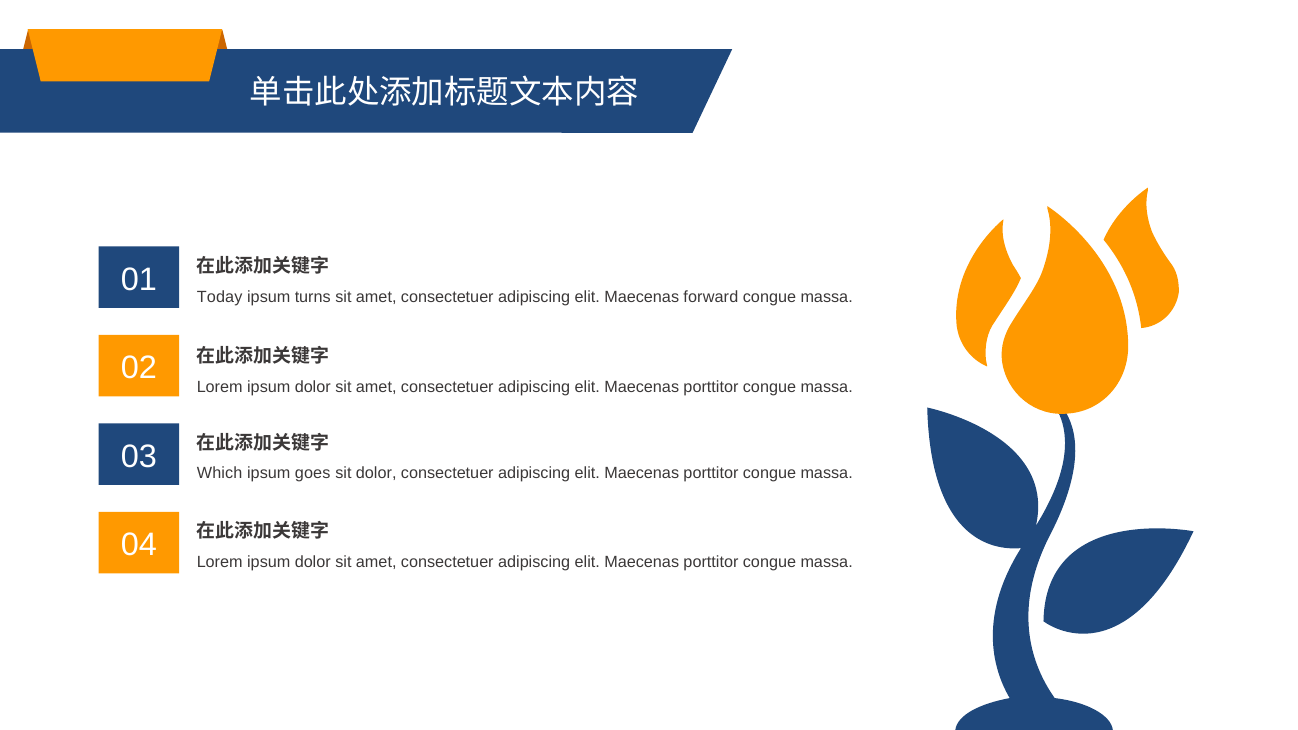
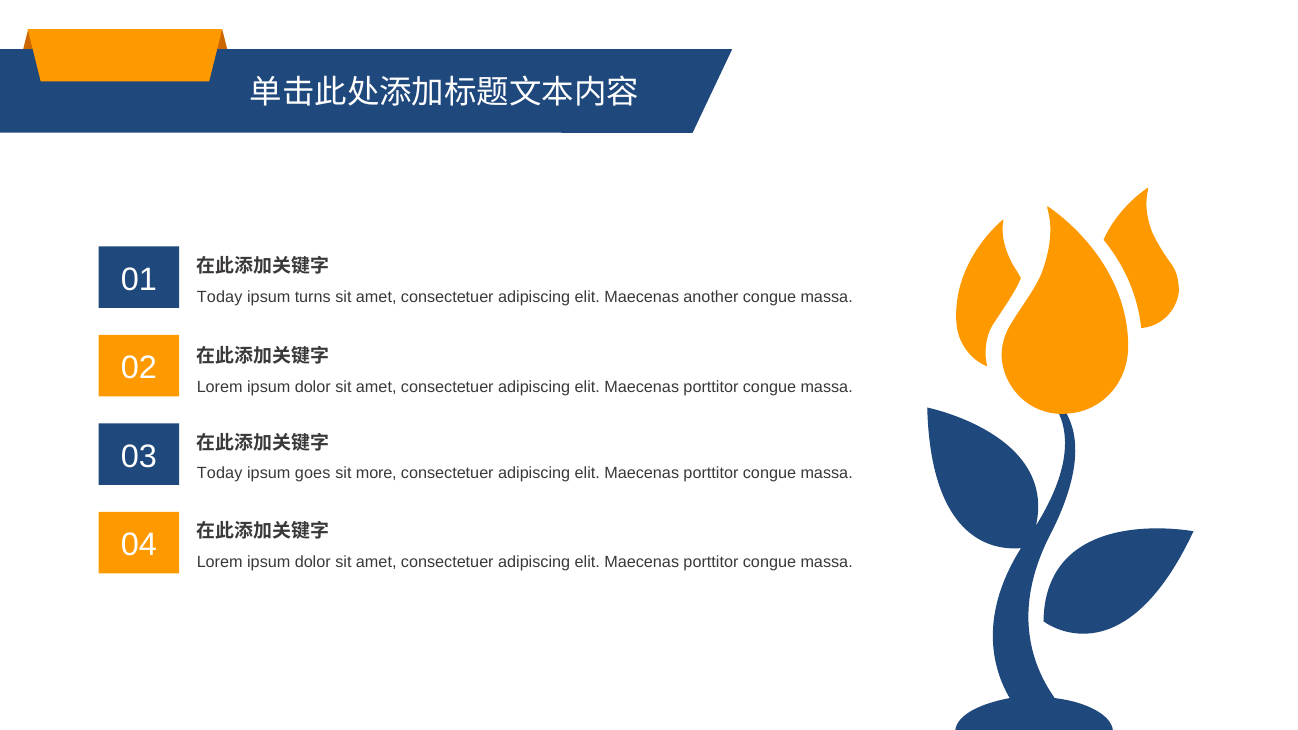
forward: forward -> another
Which at (220, 474): Which -> Today
sit dolor: dolor -> more
